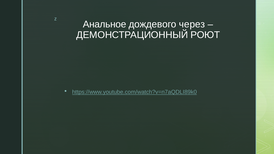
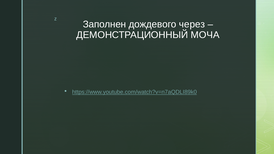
Анальное: Анальное -> Заполнен
РОЮТ: РОЮТ -> МОЧА
